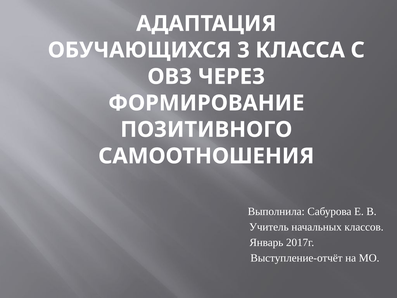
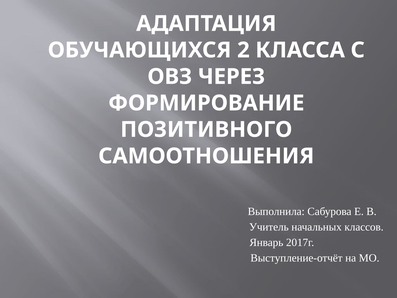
3: 3 -> 2
